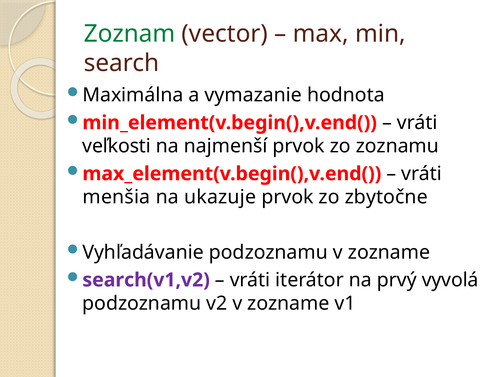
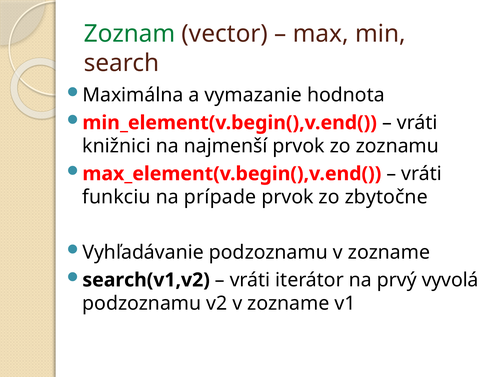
veľkosti: veľkosti -> knižnici
menšia: menšia -> funkciu
ukazuje: ukazuje -> prípade
search(v1,v2 colour: purple -> black
